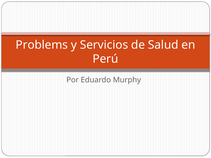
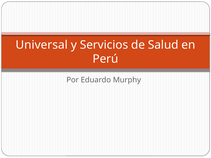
Problems: Problems -> Universal
